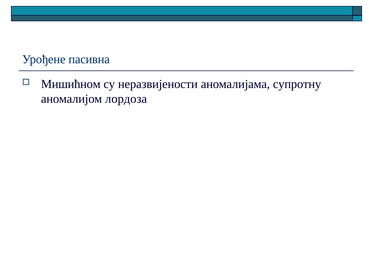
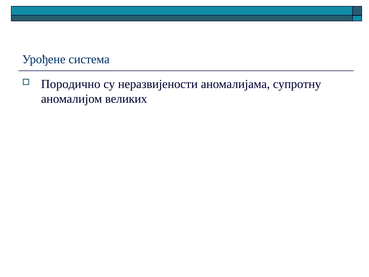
пасивна: пасивна -> система
Мишићном: Мишићном -> Породично
лордоза: лордоза -> великих
